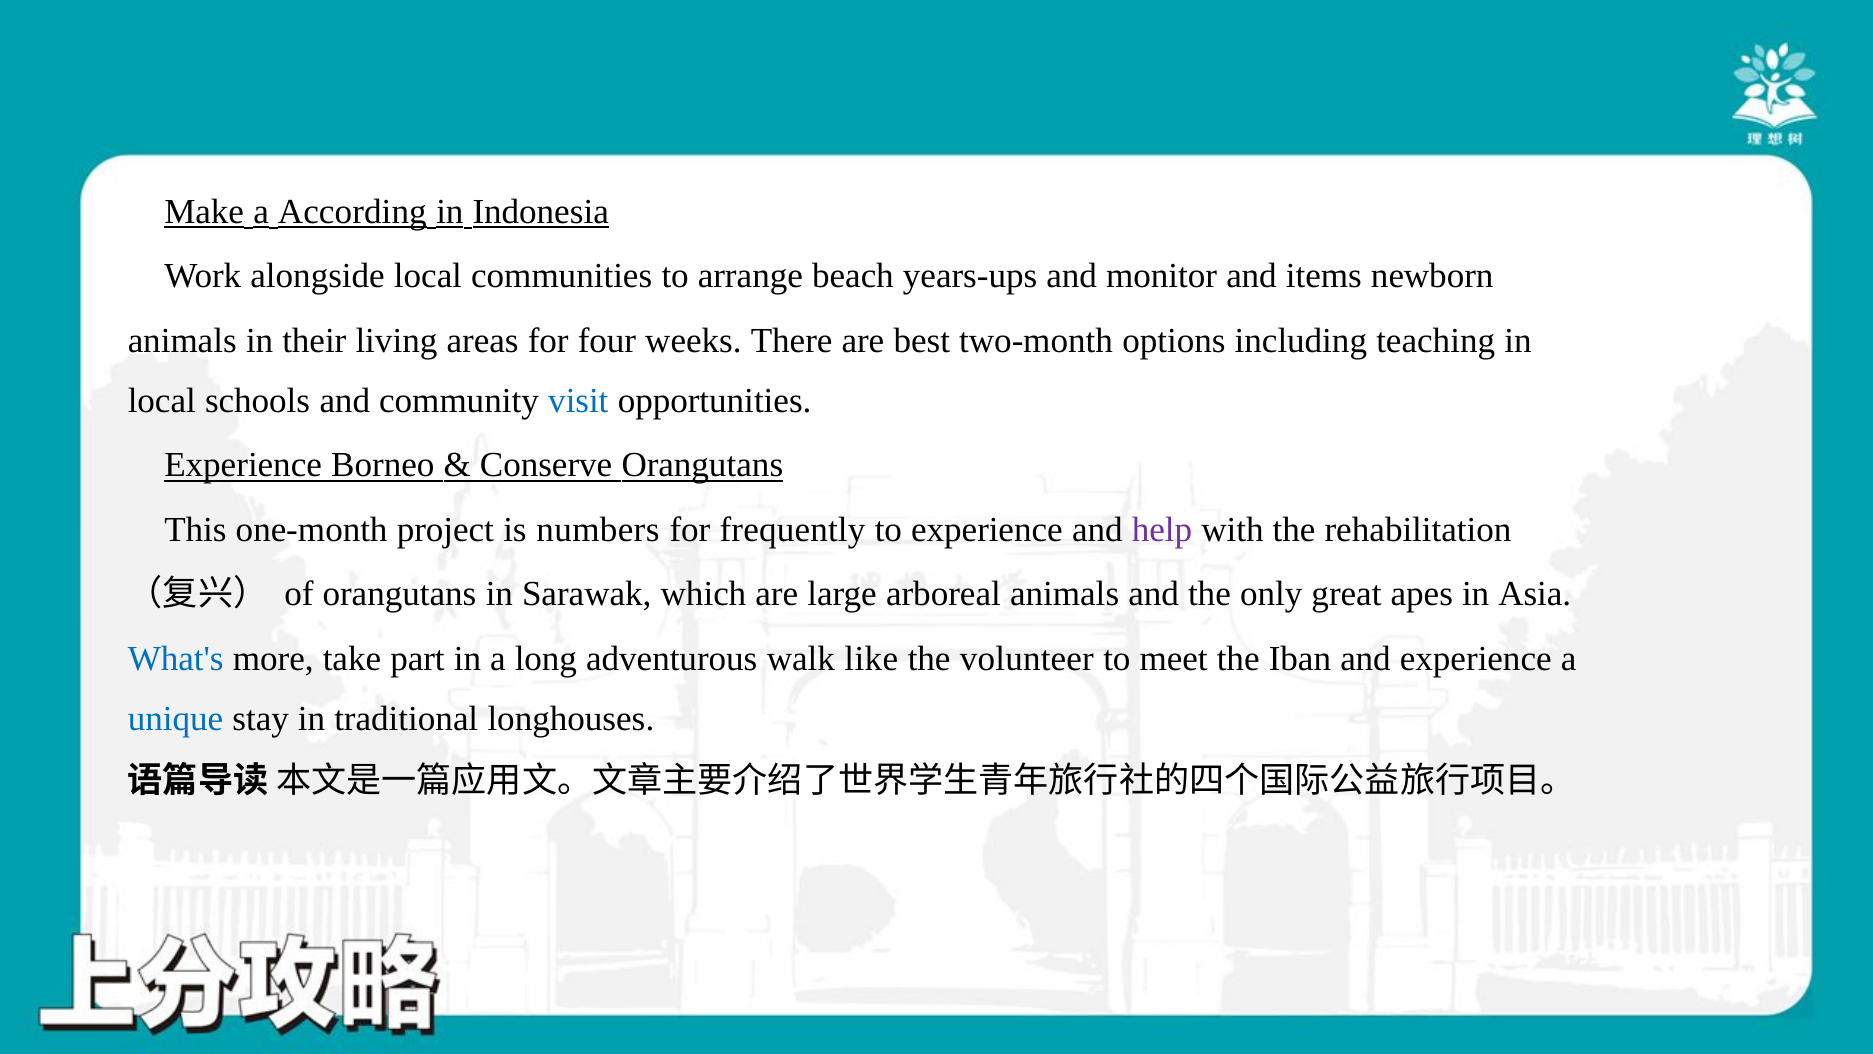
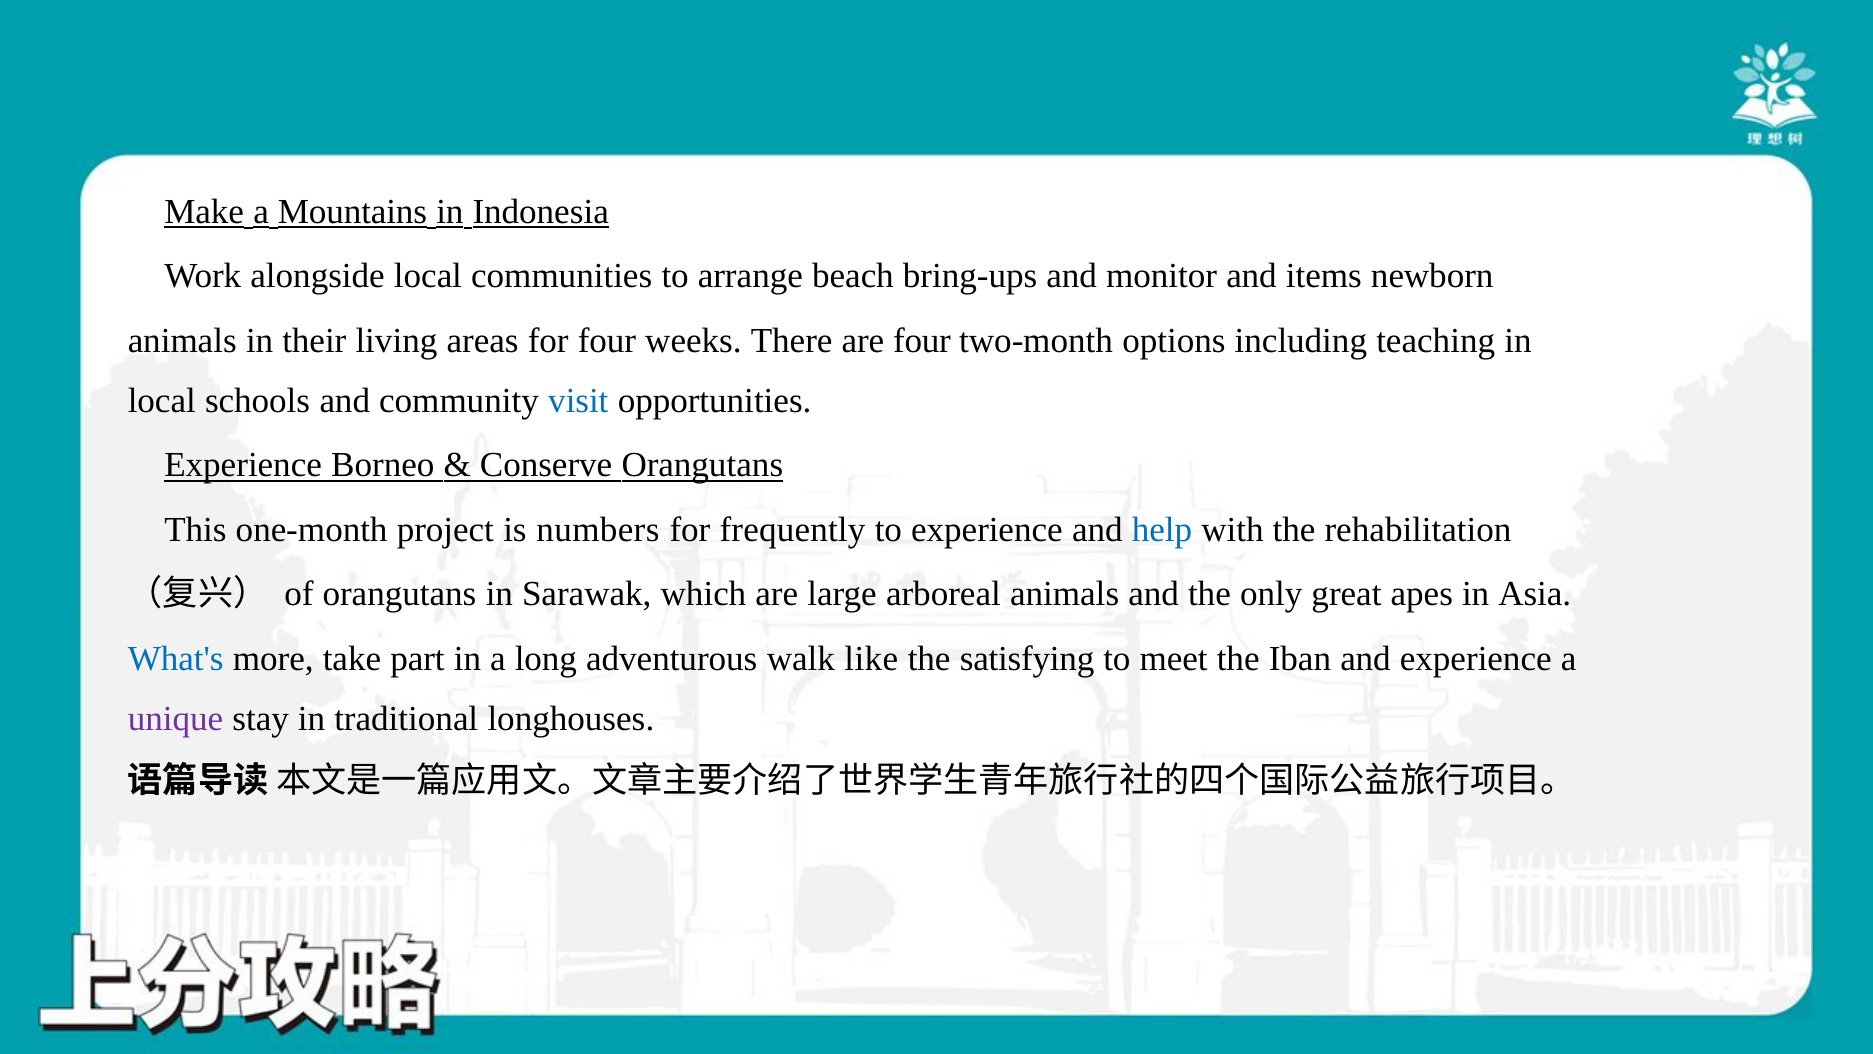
According: According -> Mountains
years-ups: years-ups -> bring-ups
are best: best -> four
help colour: purple -> blue
volunteer: volunteer -> satisfying
unique colour: blue -> purple
